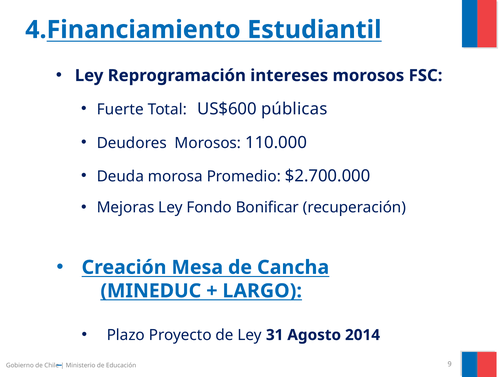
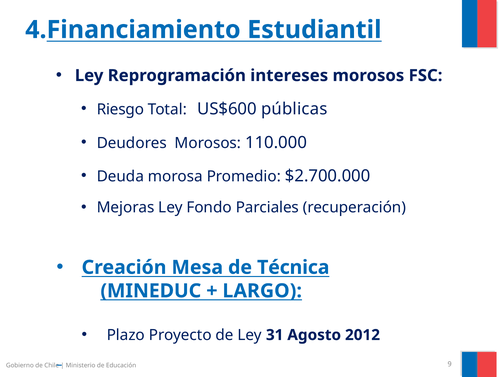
Fuerte: Fuerte -> Riesgo
Bonificar: Bonificar -> Parciales
Cancha: Cancha -> Técnica
2014: 2014 -> 2012
